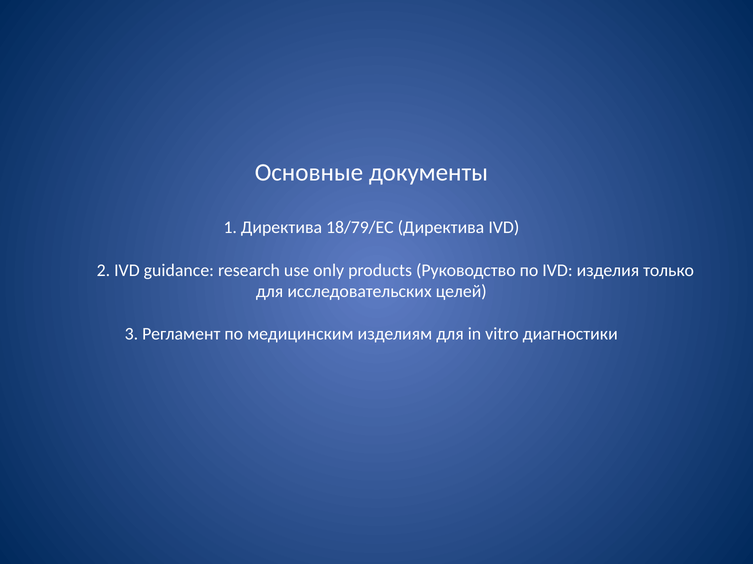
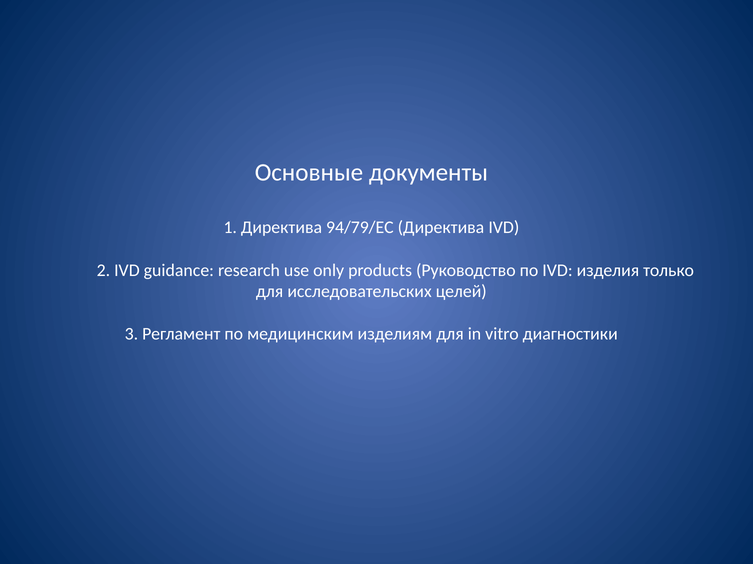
18/79/ЕС: 18/79/ЕС -> 94/79/ЕС
